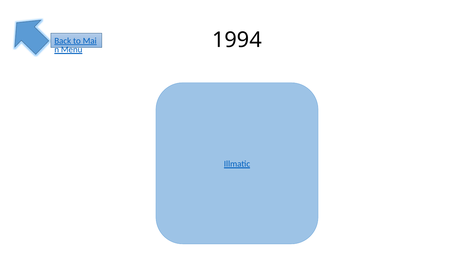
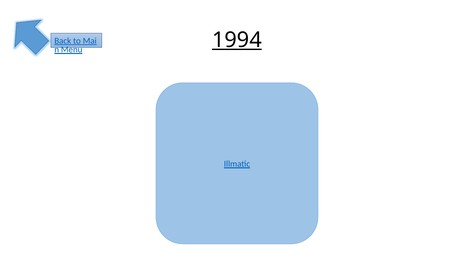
1994 underline: none -> present
